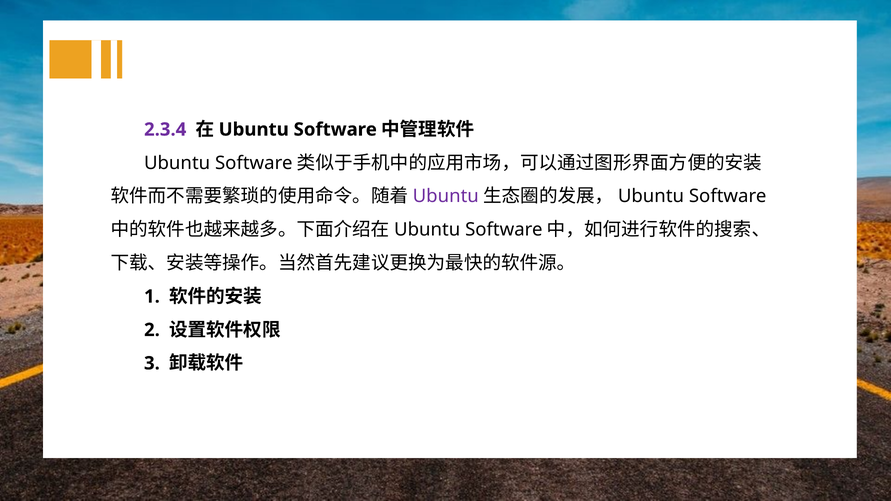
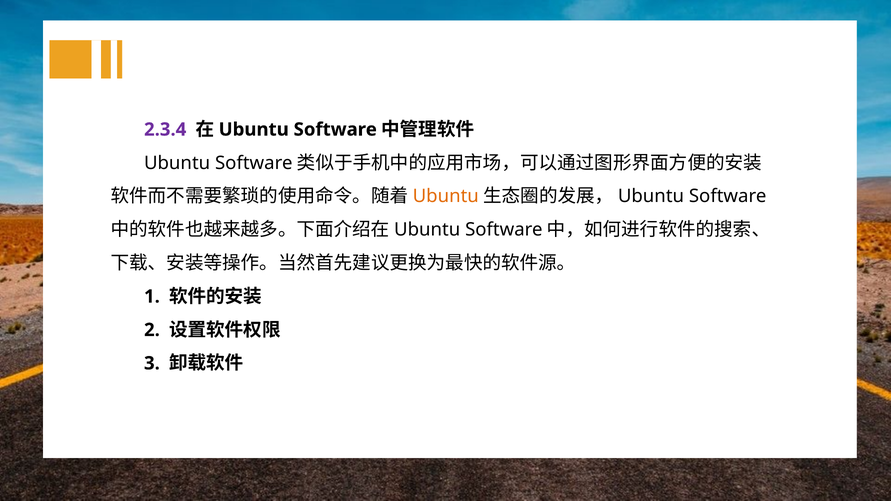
Ubuntu at (446, 196) colour: purple -> orange
